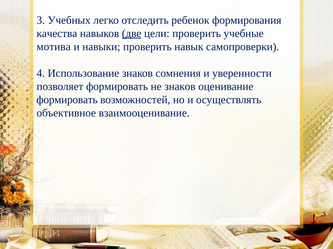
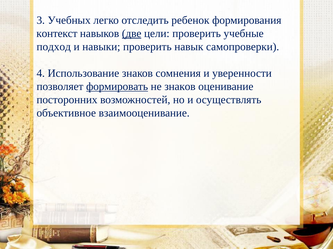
качества: качества -> контекст
мотива: мотива -> подход
формировать at (117, 87) underline: none -> present
формировать at (67, 100): формировать -> посторонних
